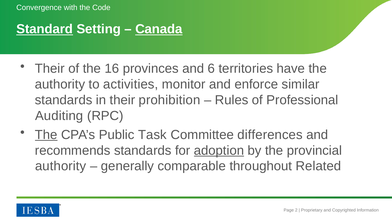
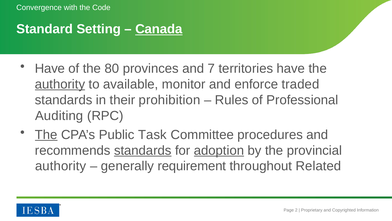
Standard underline: present -> none
Their at (50, 68): Their -> Have
16: 16 -> 80
6: 6 -> 7
authority at (60, 84) underline: none -> present
activities: activities -> available
similar: similar -> traded
differences: differences -> procedures
standards at (143, 150) underline: none -> present
comparable: comparable -> requirement
